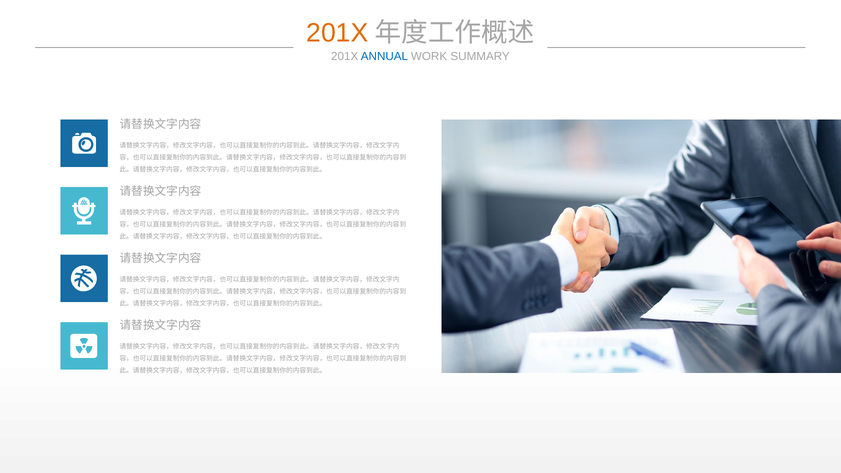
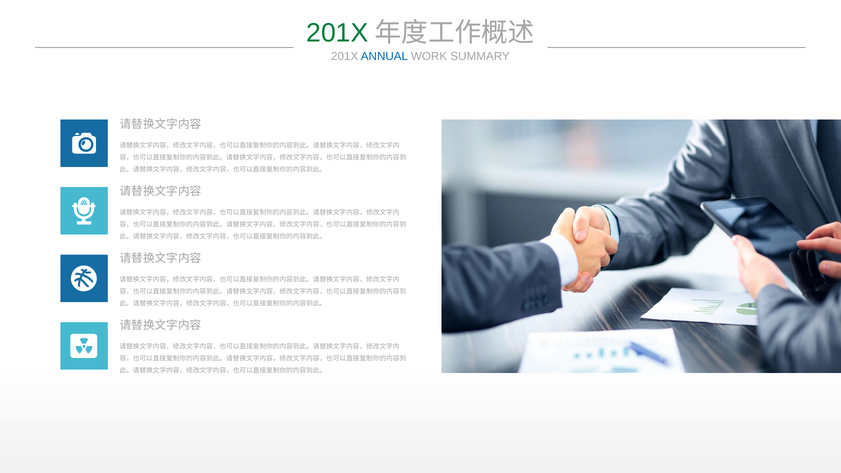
201X at (337, 33) colour: orange -> green
